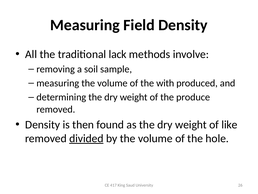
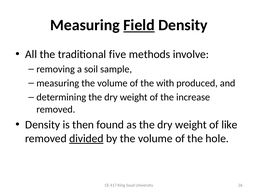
Field underline: none -> present
lack: lack -> five
produce: produce -> increase
